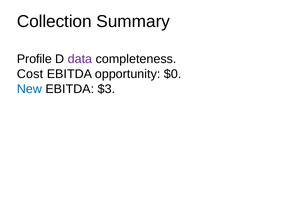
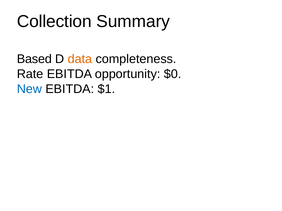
Profile: Profile -> Based
data colour: purple -> orange
Cost: Cost -> Rate
$3: $3 -> $1
